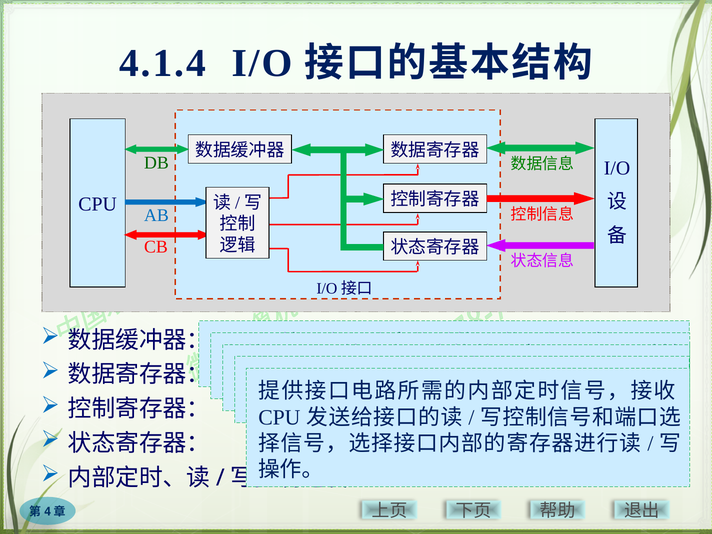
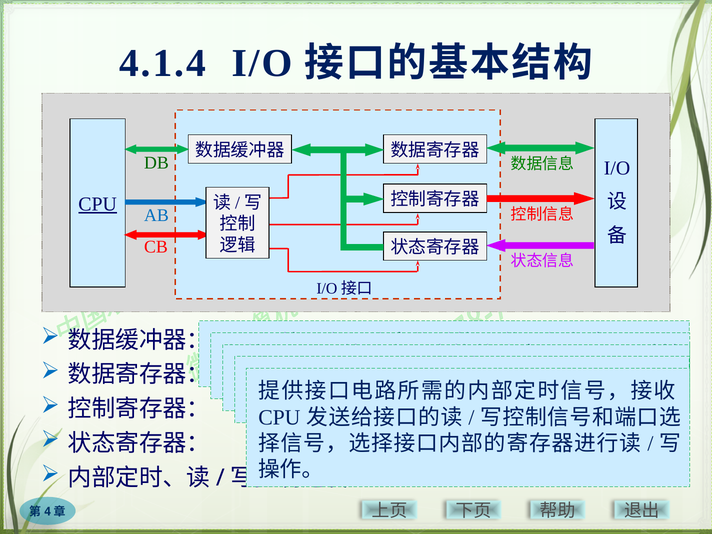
CPU at (98, 204) underline: none -> present
